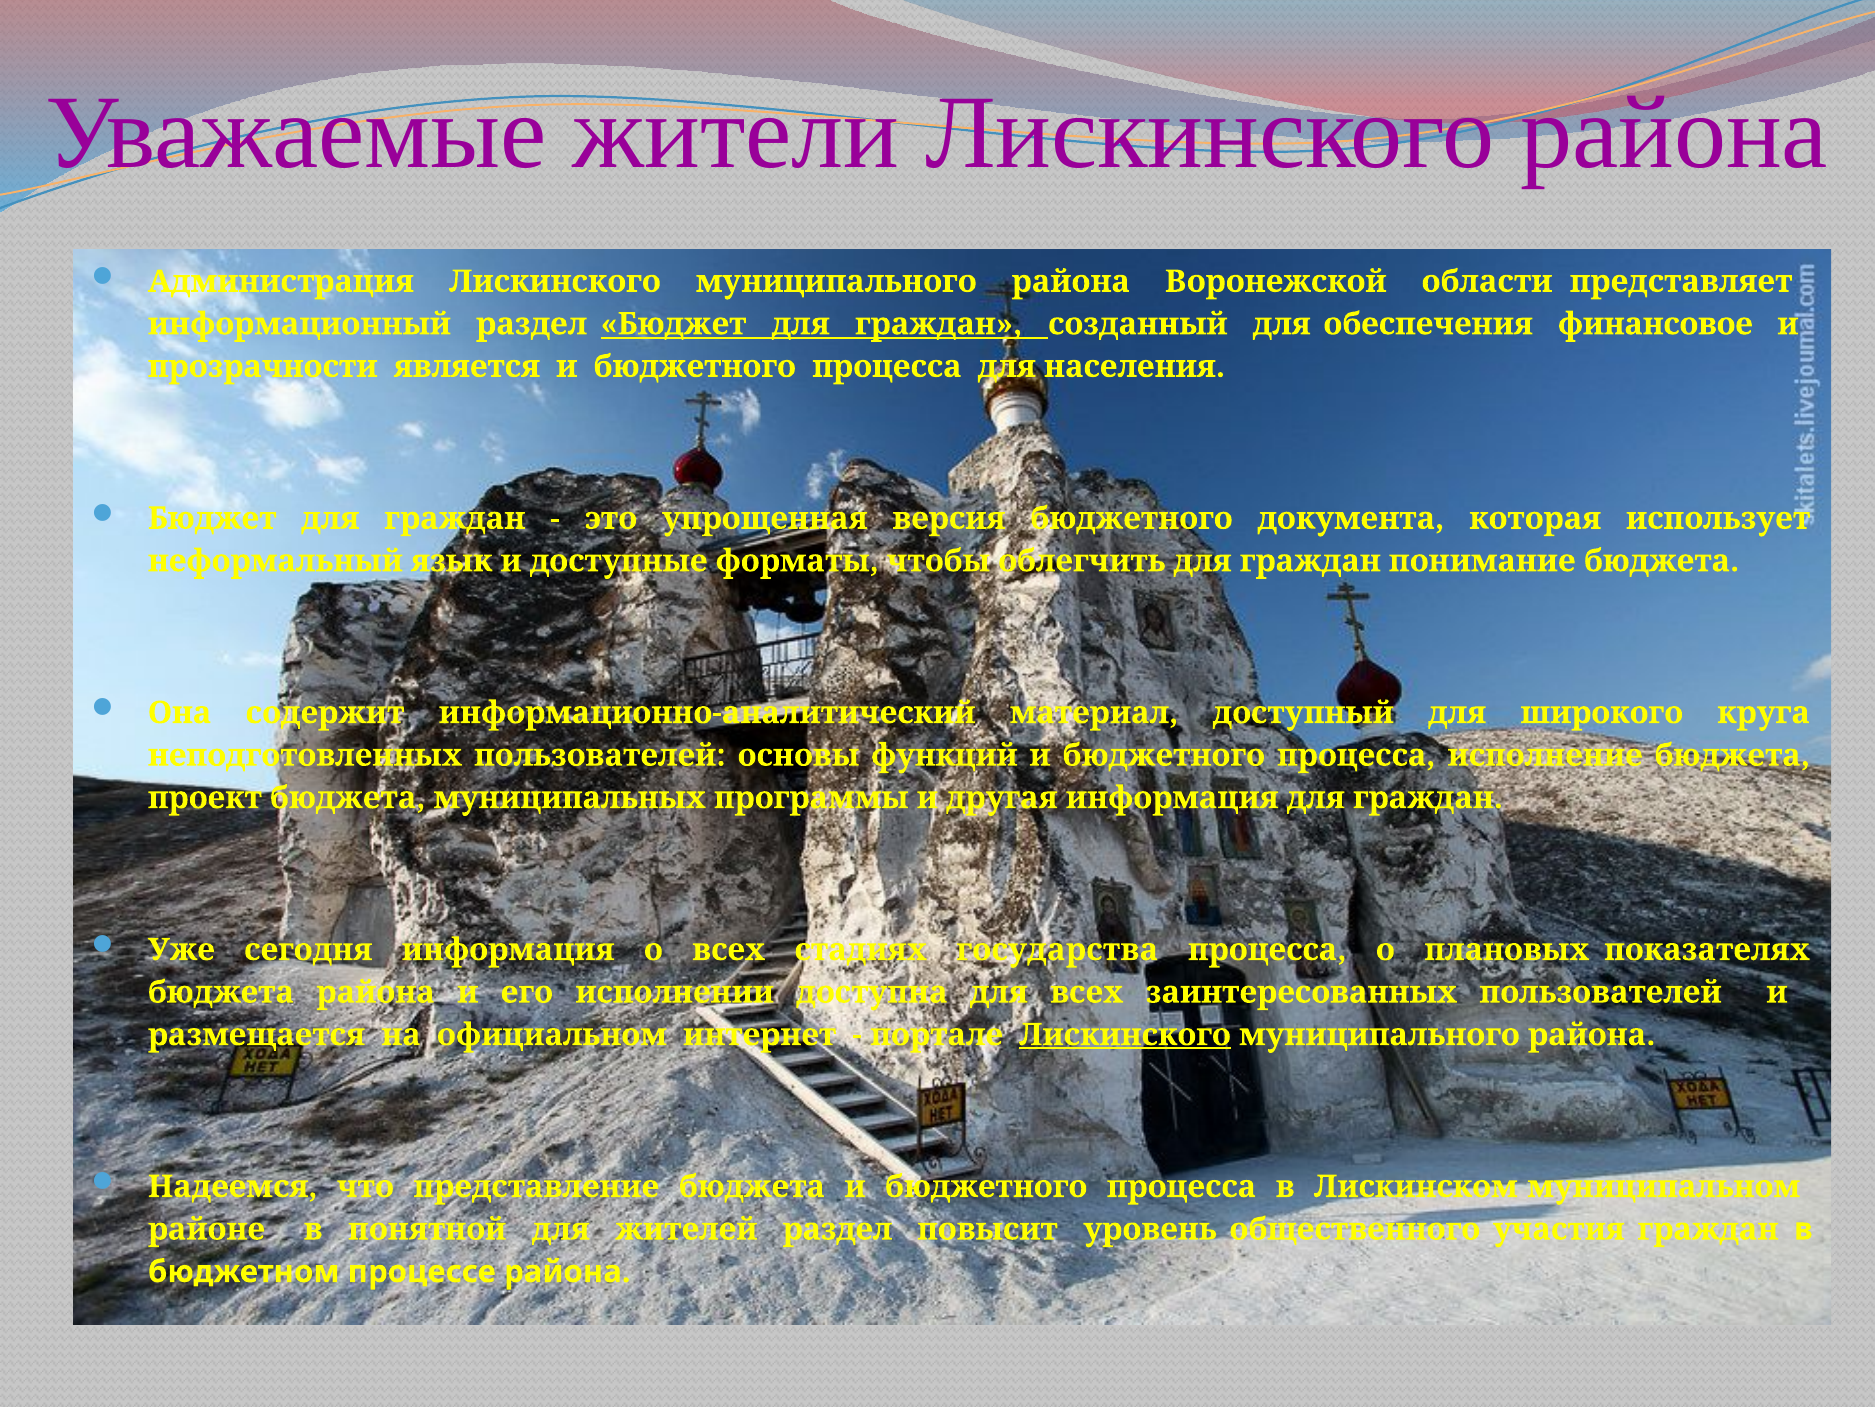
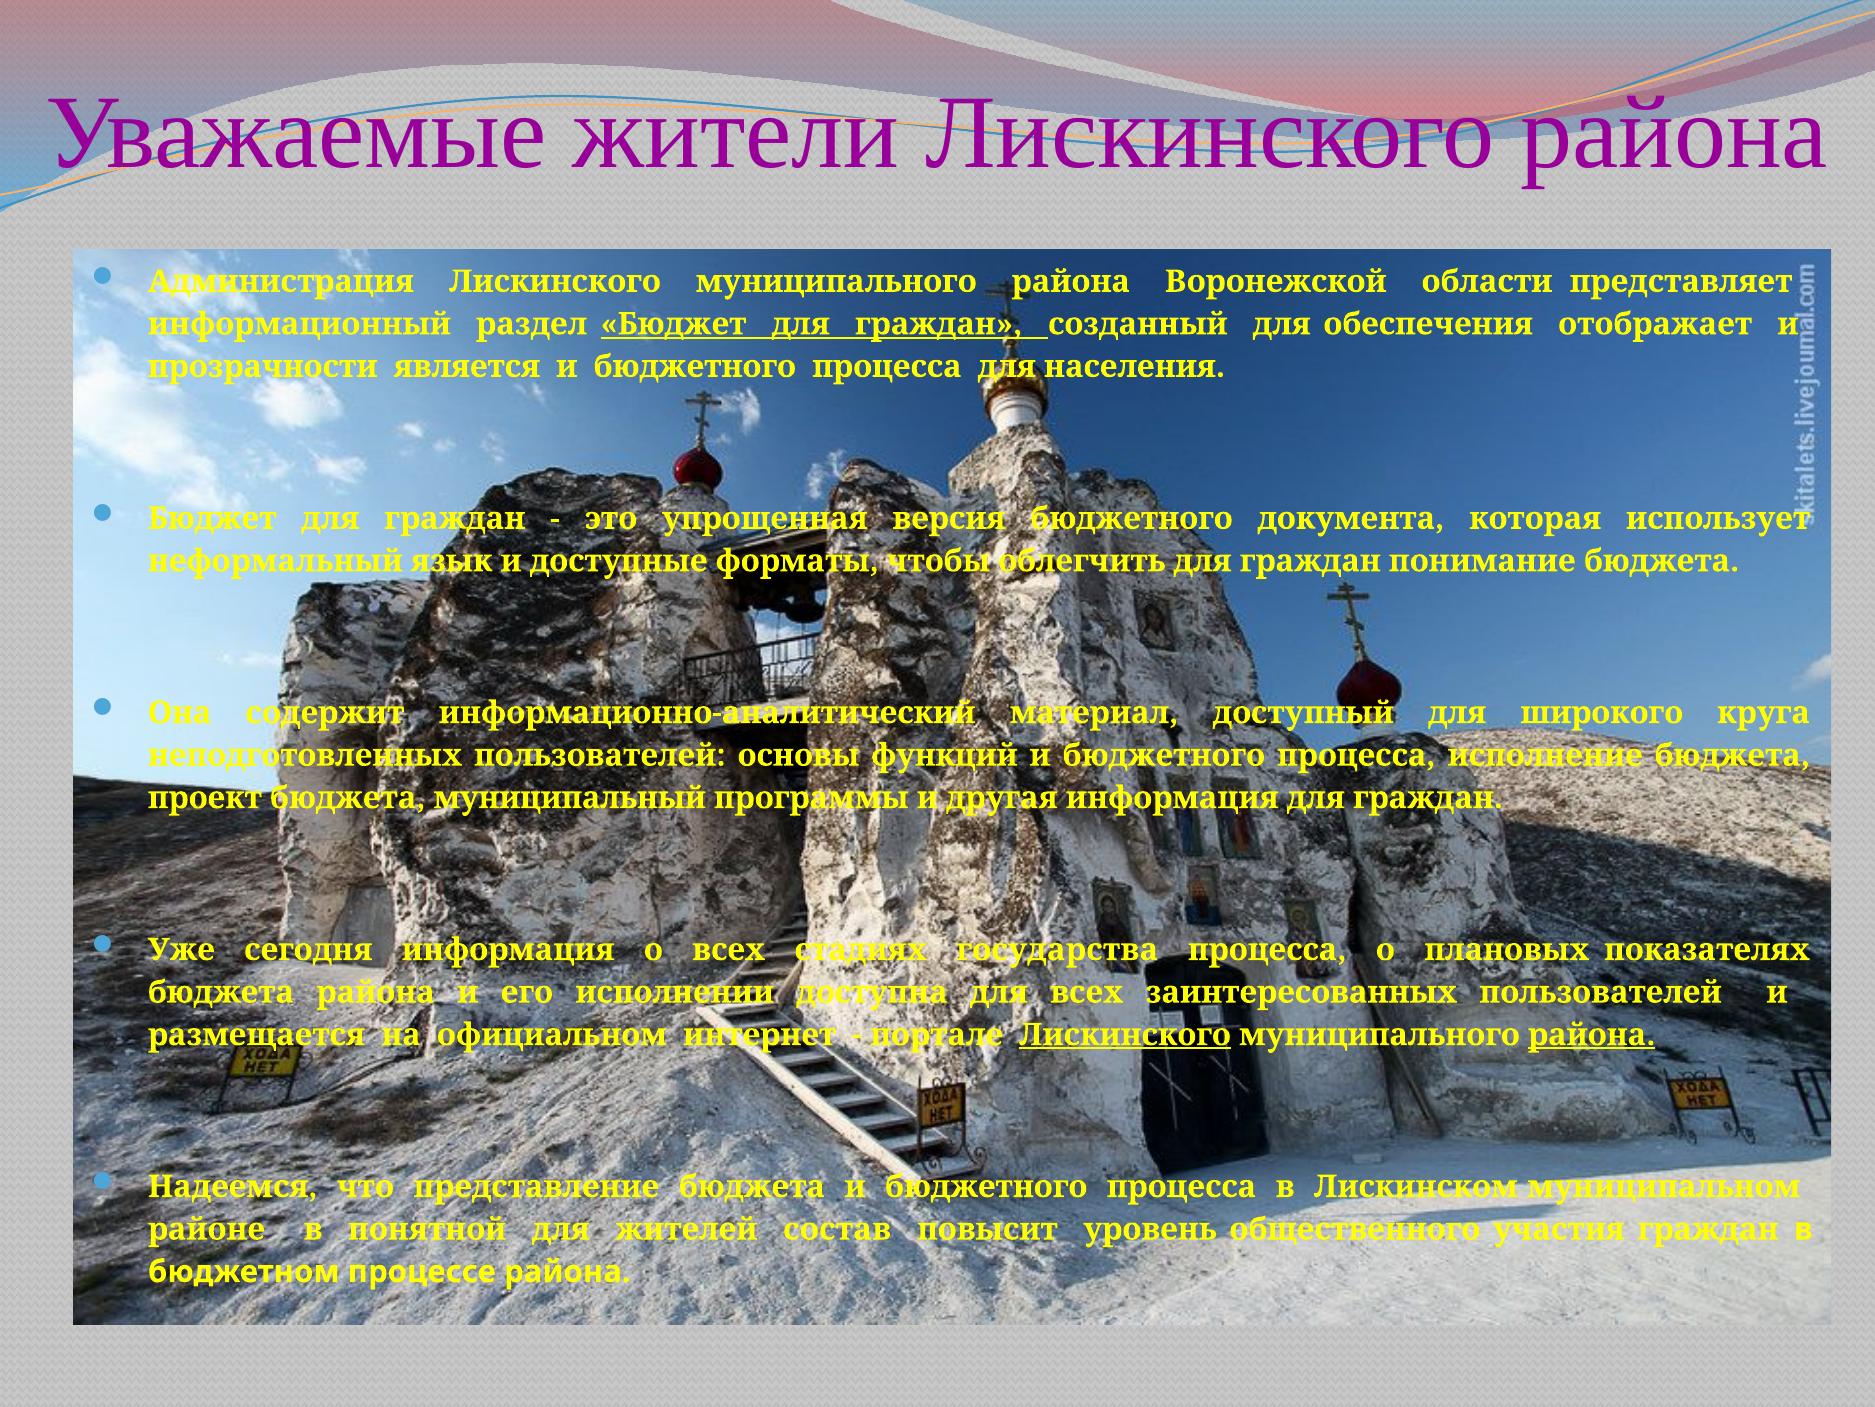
финансовое: финансовое -> отображает
муниципальных: муниципальных -> муниципальный
района at (1592, 1034) underline: none -> present
жителей раздел: раздел -> состав
